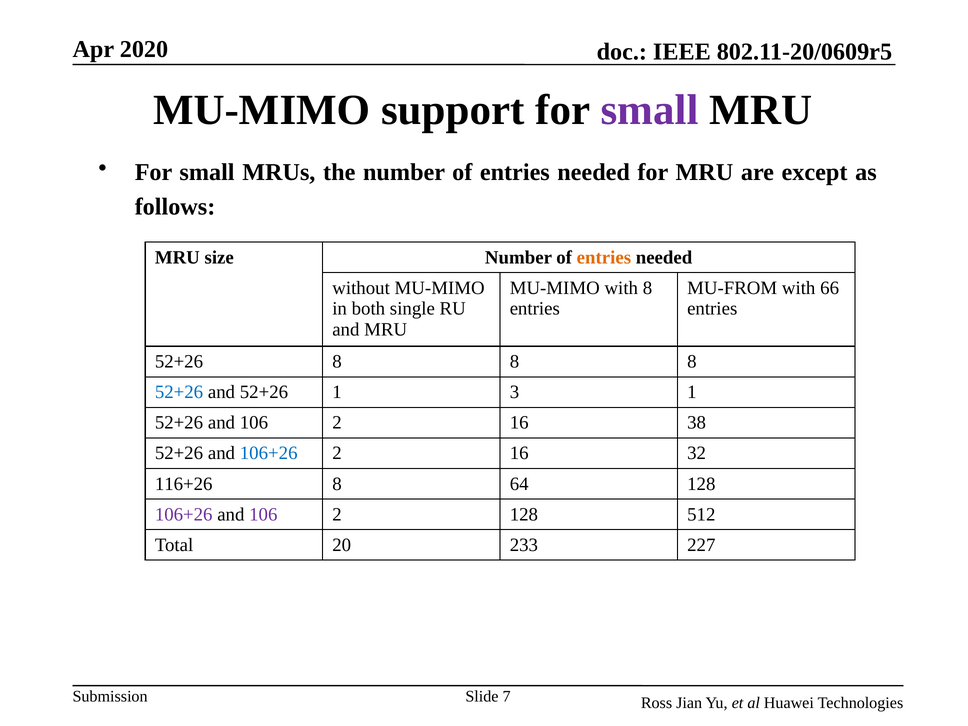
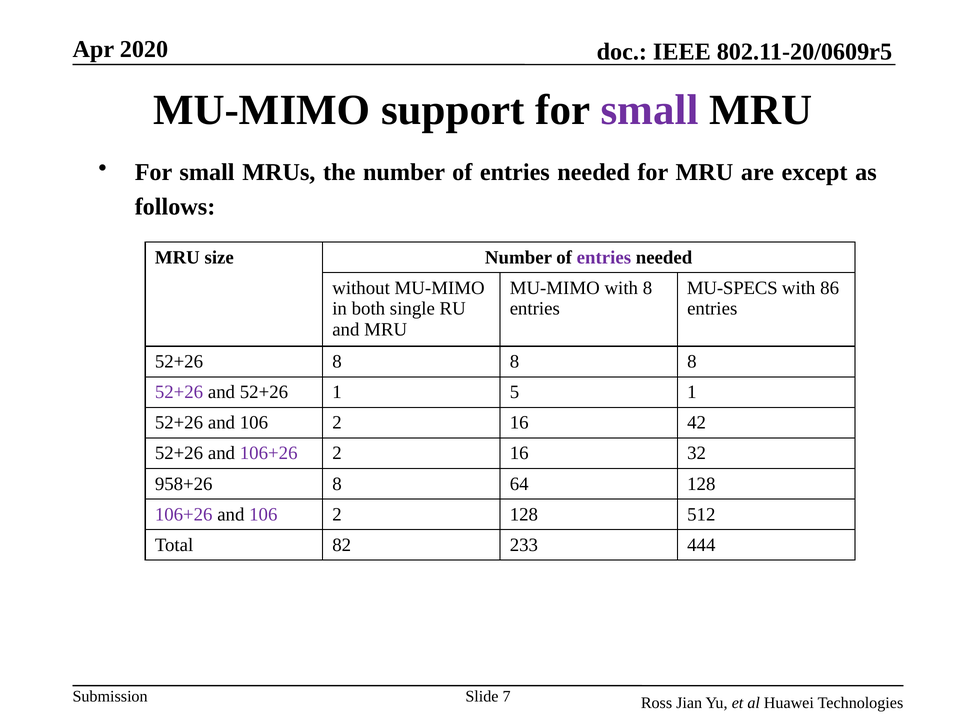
entries at (604, 257) colour: orange -> purple
MU-FROM: MU-FROM -> MU-SPECS
66: 66 -> 86
52+26 at (179, 392) colour: blue -> purple
3: 3 -> 5
38: 38 -> 42
106+26 at (269, 453) colour: blue -> purple
116+26: 116+26 -> 958+26
20: 20 -> 82
227: 227 -> 444
